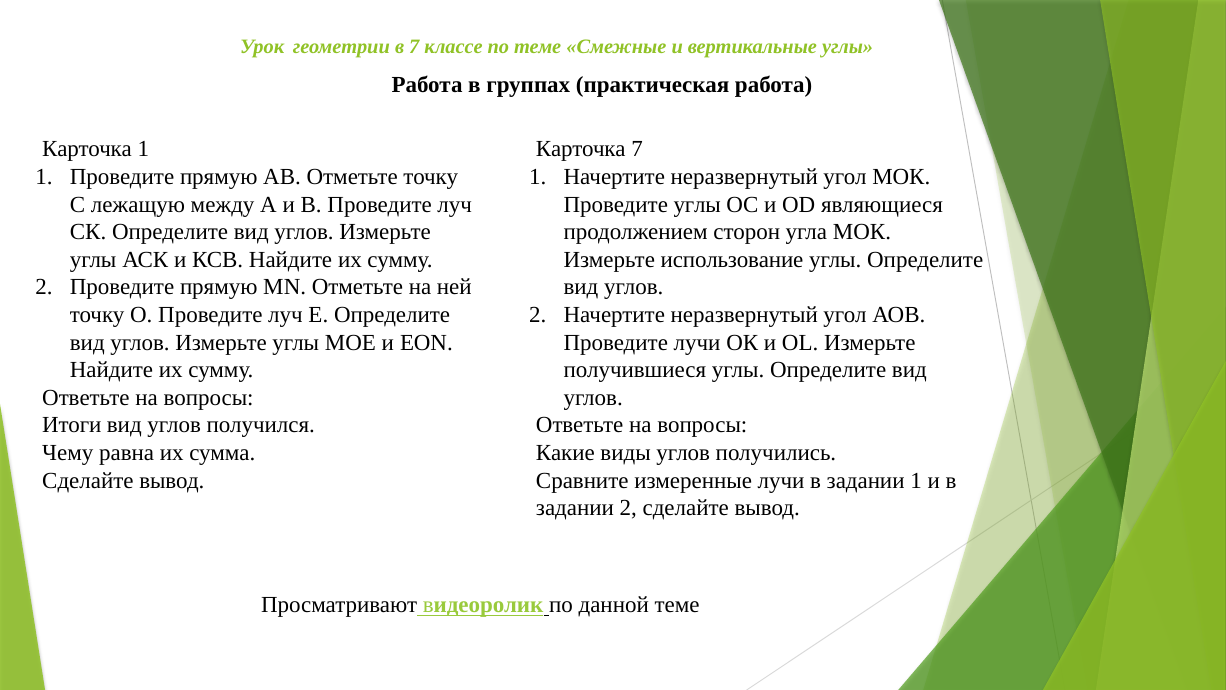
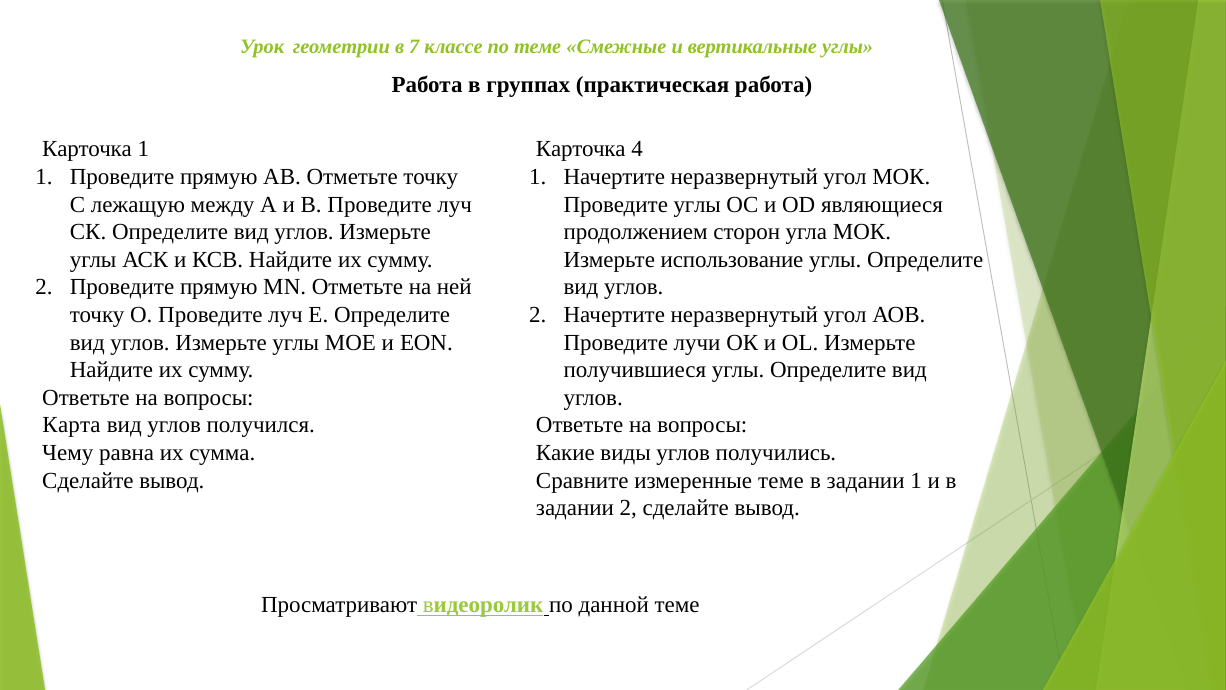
Карточка 7: 7 -> 4
Итоги: Итоги -> Карта
измеренные лучи: лучи -> теме
